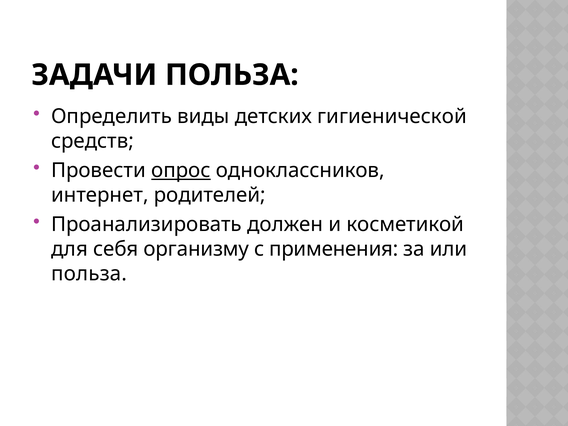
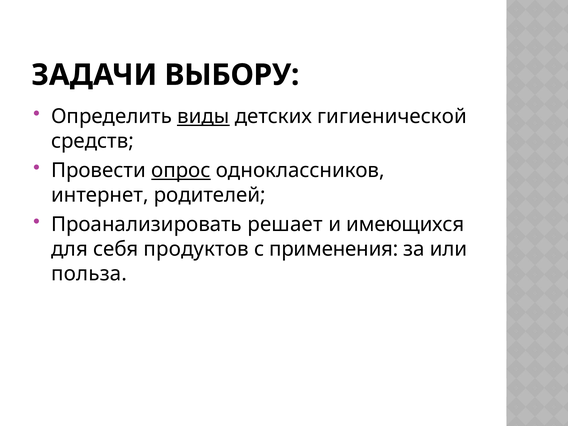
ЗАДАЧИ ПОЛЬЗА: ПОЛЬЗА -> ВЫБОРУ
виды underline: none -> present
должен: должен -> решает
косметикой: косметикой -> имеющихся
организму: организму -> продуктов
